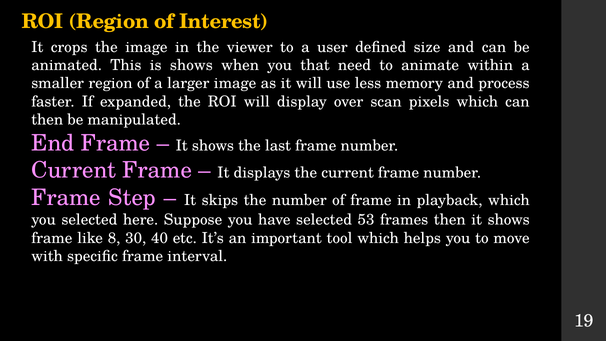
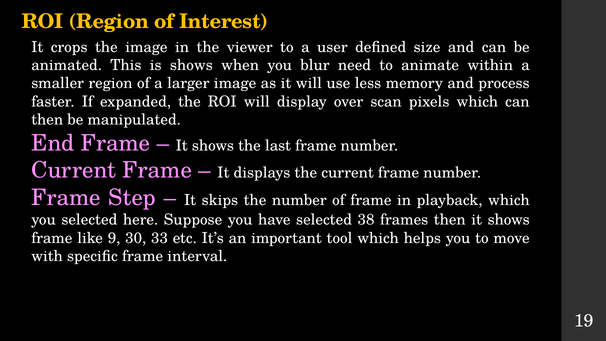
that: that -> blur
53: 53 -> 38
8: 8 -> 9
40: 40 -> 33
